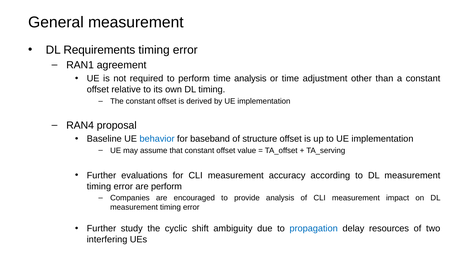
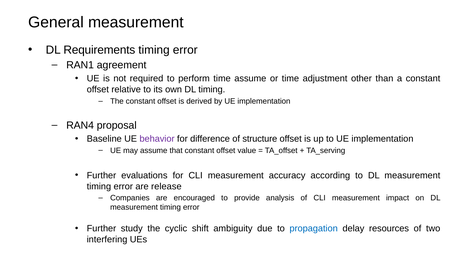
time analysis: analysis -> assume
behavior colour: blue -> purple
baseband: baseband -> difference
are perform: perform -> release
